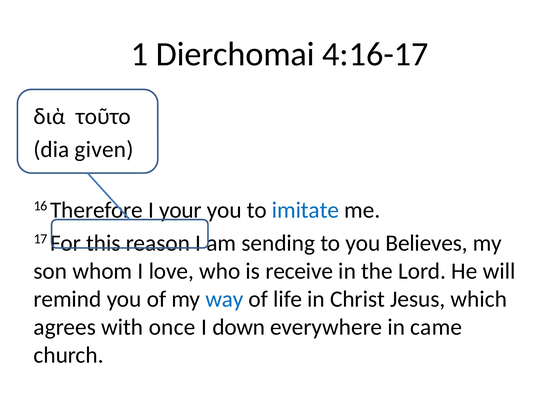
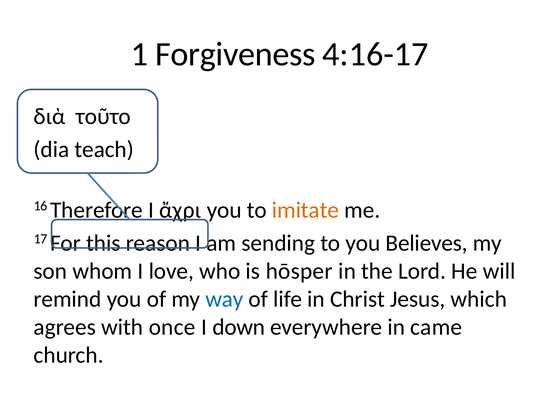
Dierchomai: Dierchomai -> Forgiveness
given: given -> teach
your: your -> ἄχρι
imitate colour: blue -> orange
receive: receive -> hōsper
